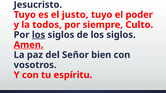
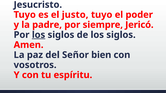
todos: todos -> padre
Culto: Culto -> Jericó
Amen underline: present -> none
